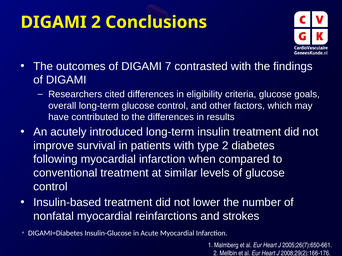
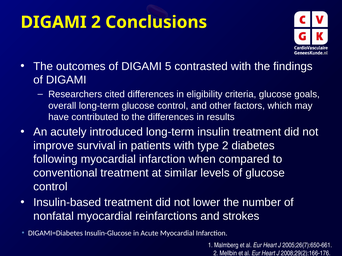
7: 7 -> 5
